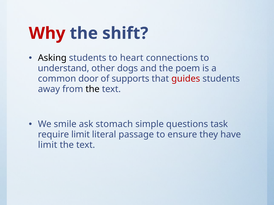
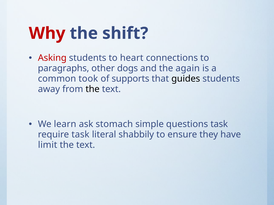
Asking colour: black -> red
understand: understand -> paragraphs
poem: poem -> again
door: door -> took
guides colour: red -> black
smile: smile -> learn
require limit: limit -> task
passage: passage -> shabbily
